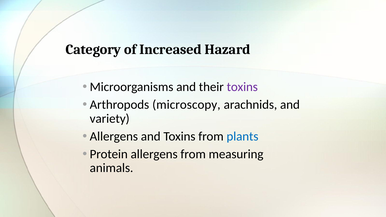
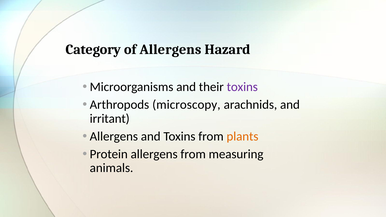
of Increased: Increased -> Allergens
variety: variety -> irritant
plants colour: blue -> orange
